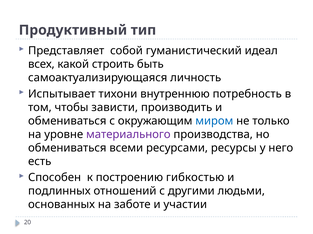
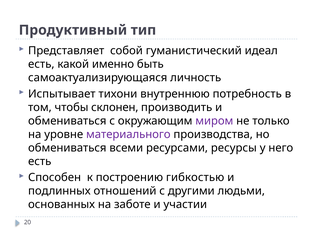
всех at (41, 64): всех -> есть
строить: строить -> именно
зависти: зависти -> склонен
миром colour: blue -> purple
